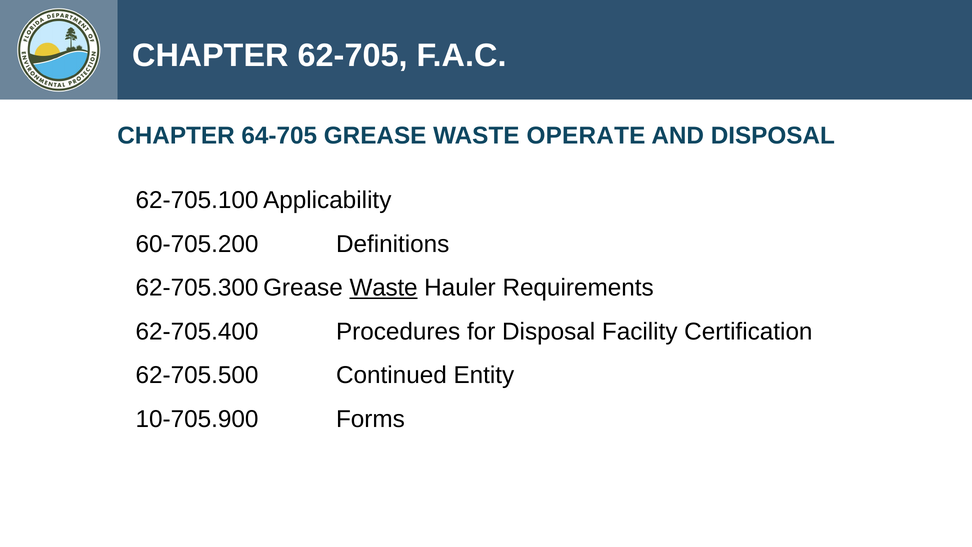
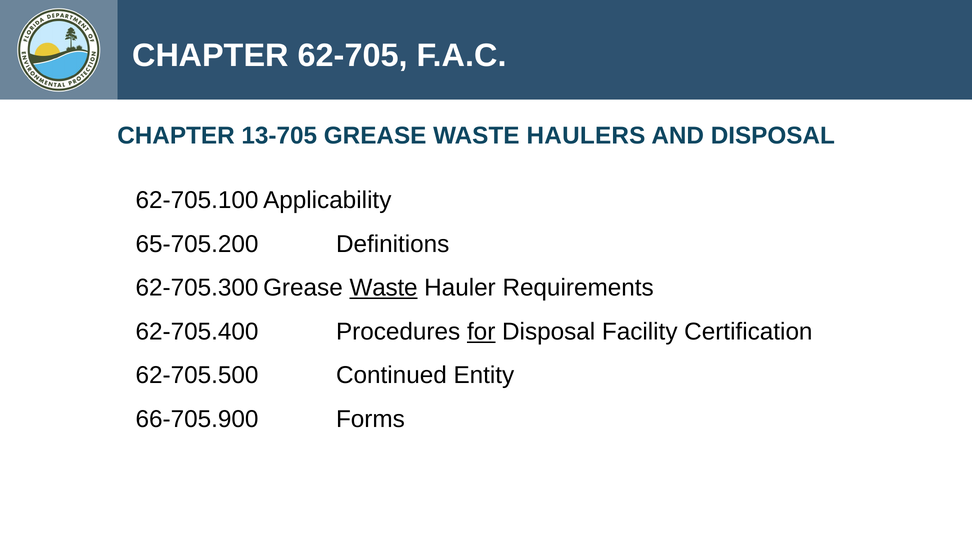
64-705: 64-705 -> 13-705
OPERATE: OPERATE -> HAULERS
60-705.200: 60-705.200 -> 65-705.200
for underline: none -> present
10-705.900: 10-705.900 -> 66-705.900
